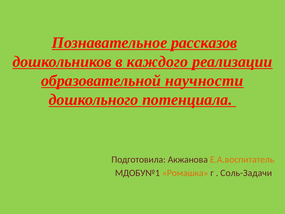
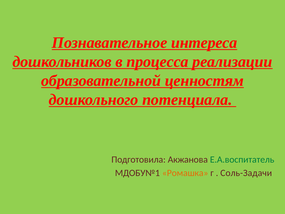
рассказов: рассказов -> интереса
каждого: каждого -> процесса
научности: научности -> ценностям
Е.А.воспитатель colour: orange -> green
